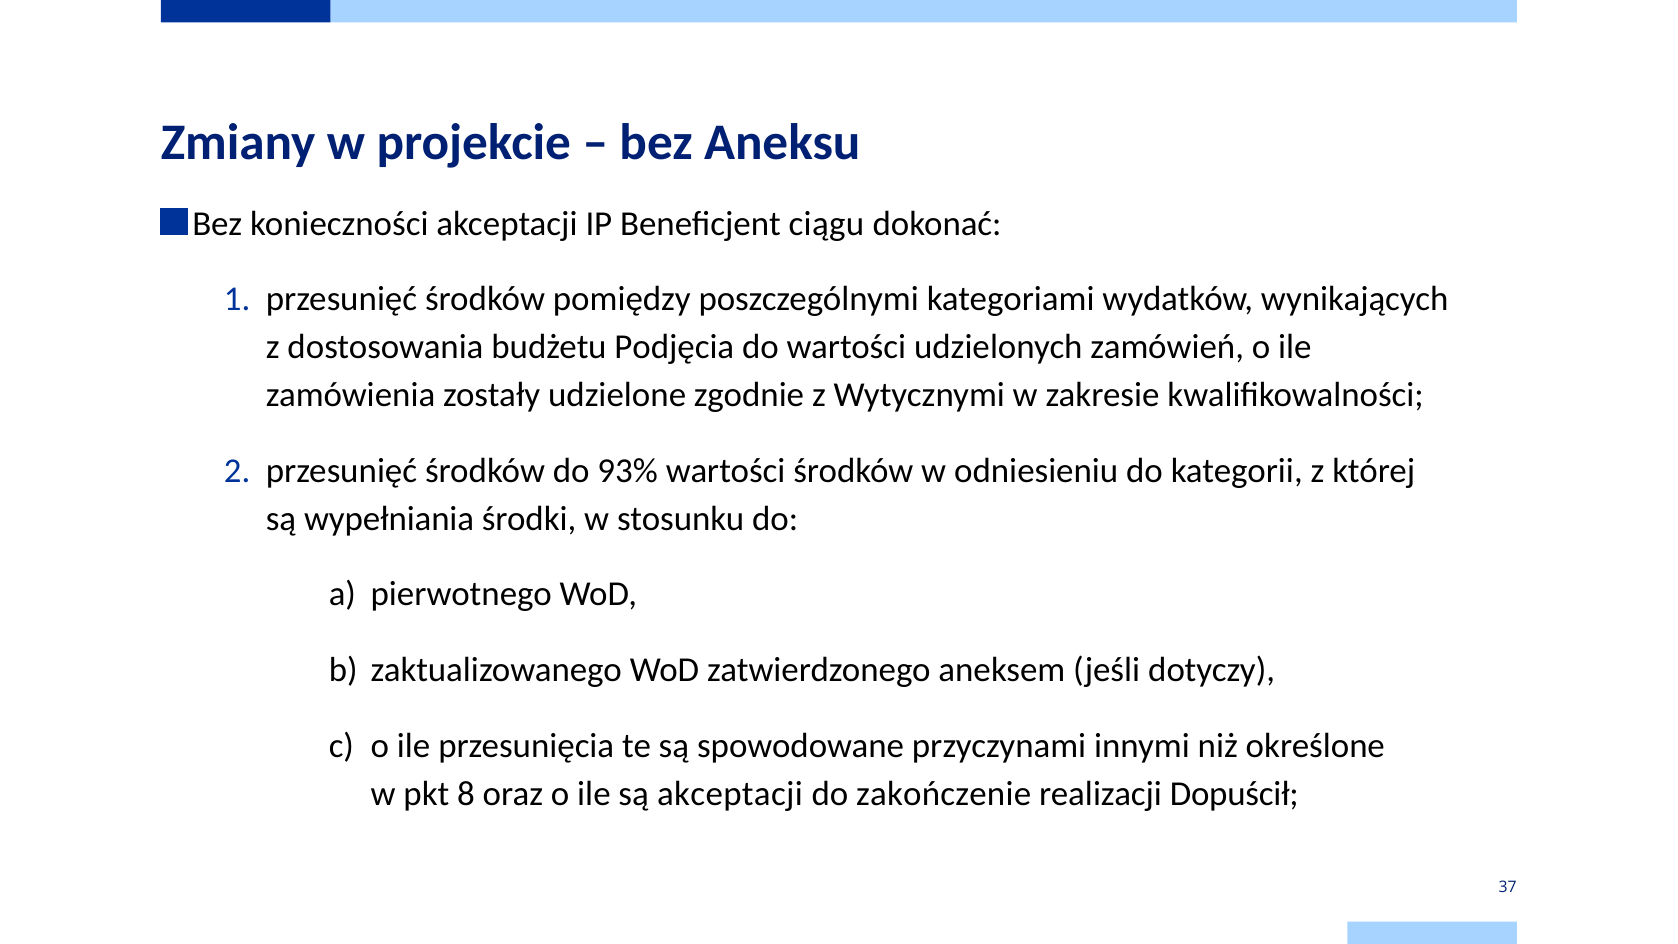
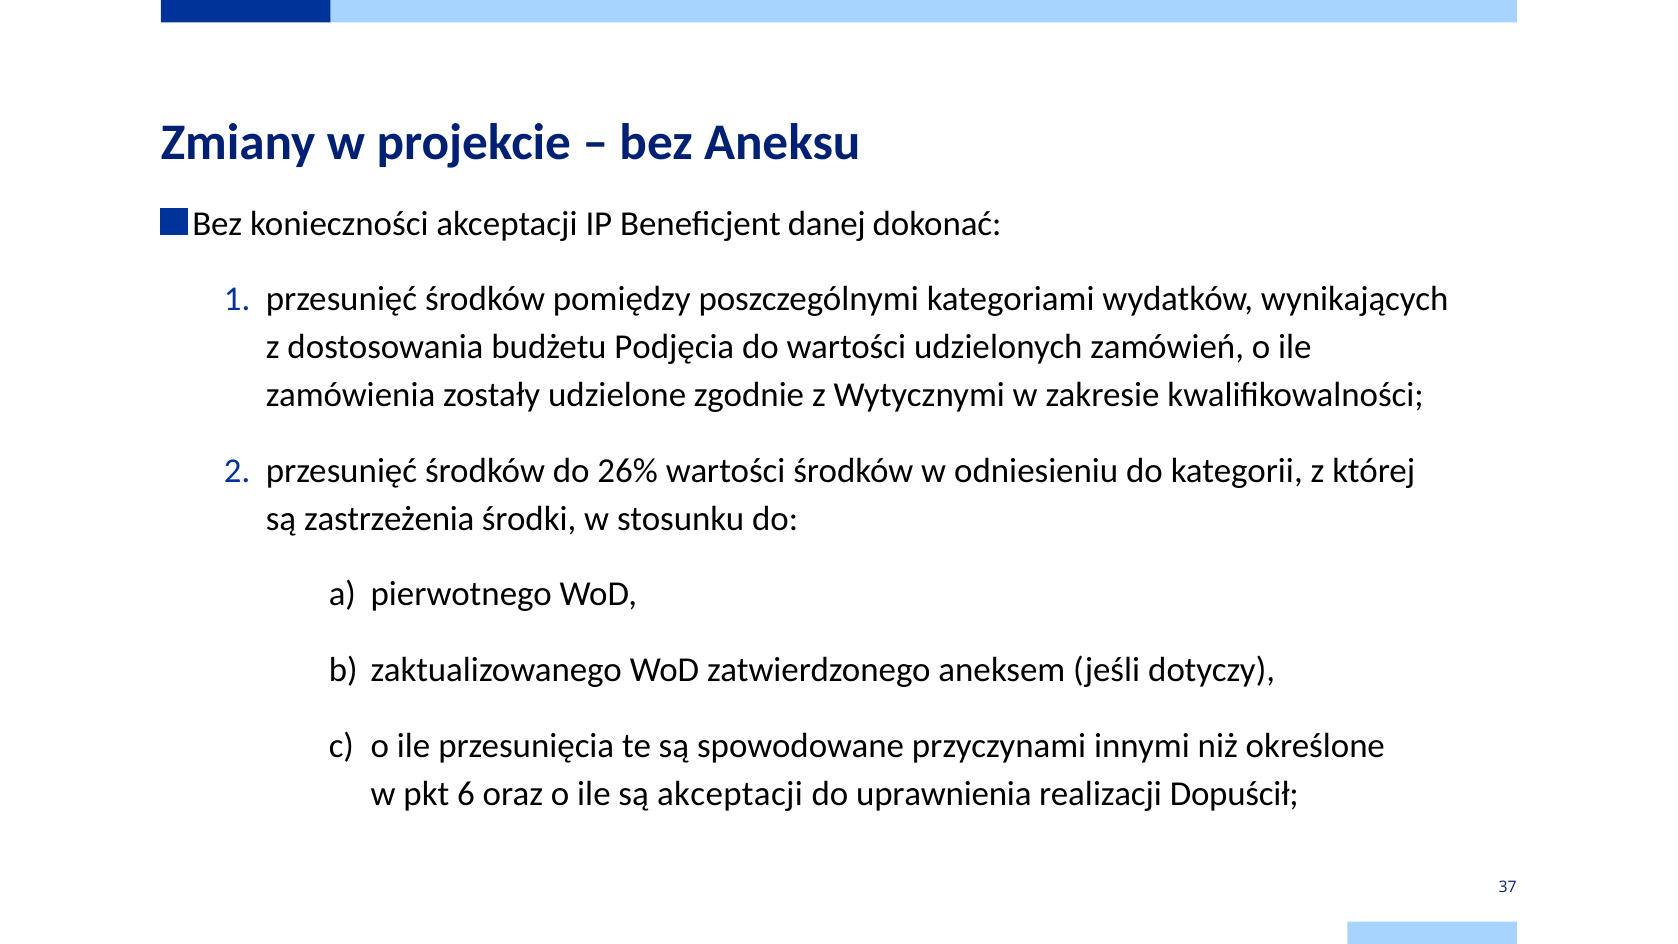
ciągu: ciągu -> danej
93%: 93% -> 26%
wypełniania: wypełniania -> zastrzeżenia
8: 8 -> 6
zakończenie: zakończenie -> uprawnienia
